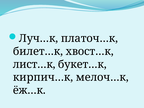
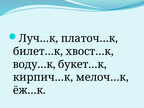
лист…к: лист…к -> воду…к
